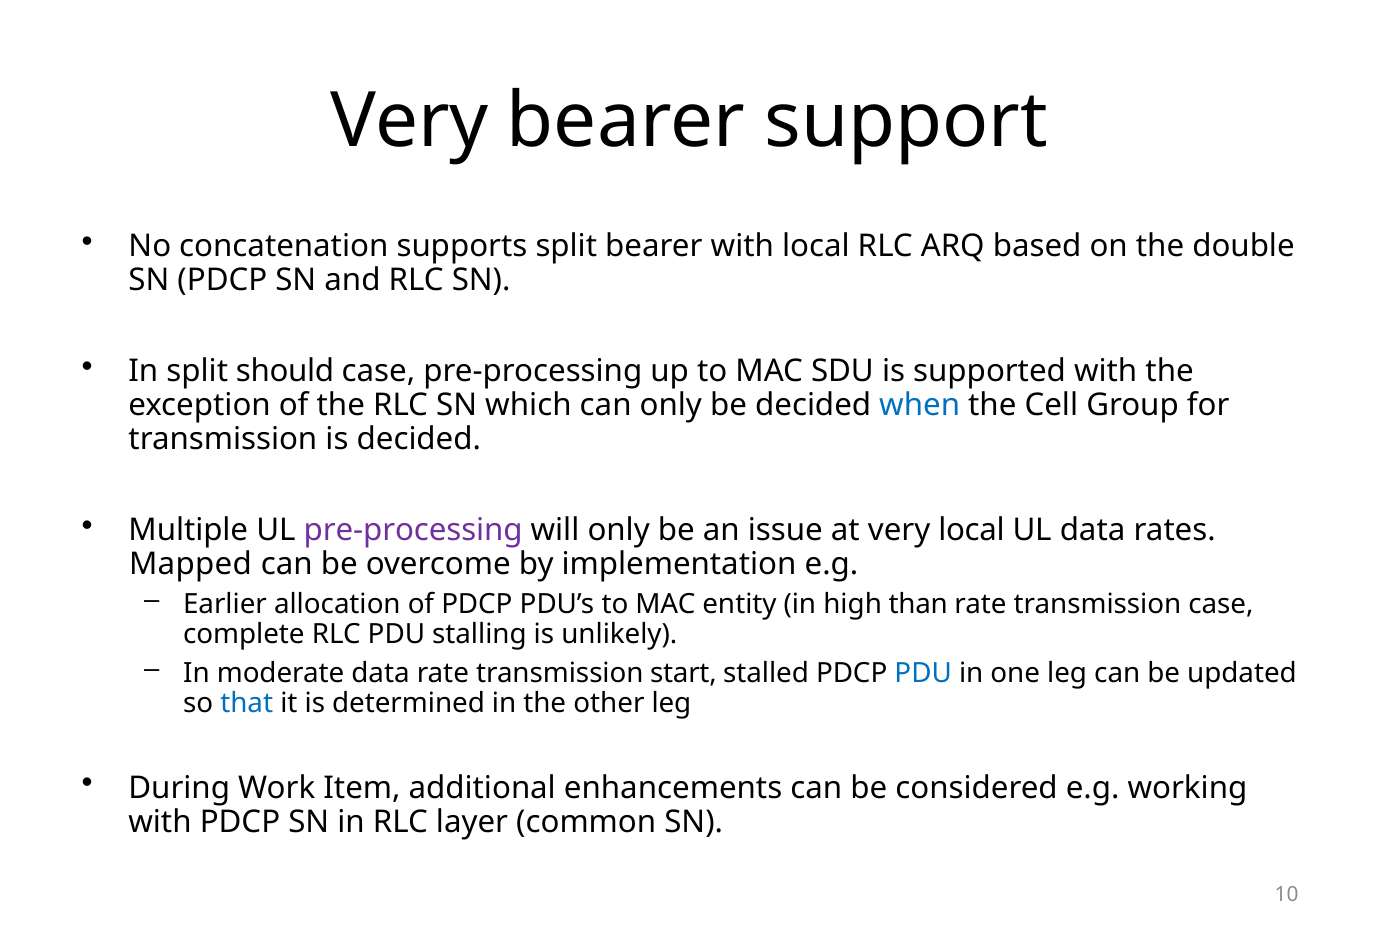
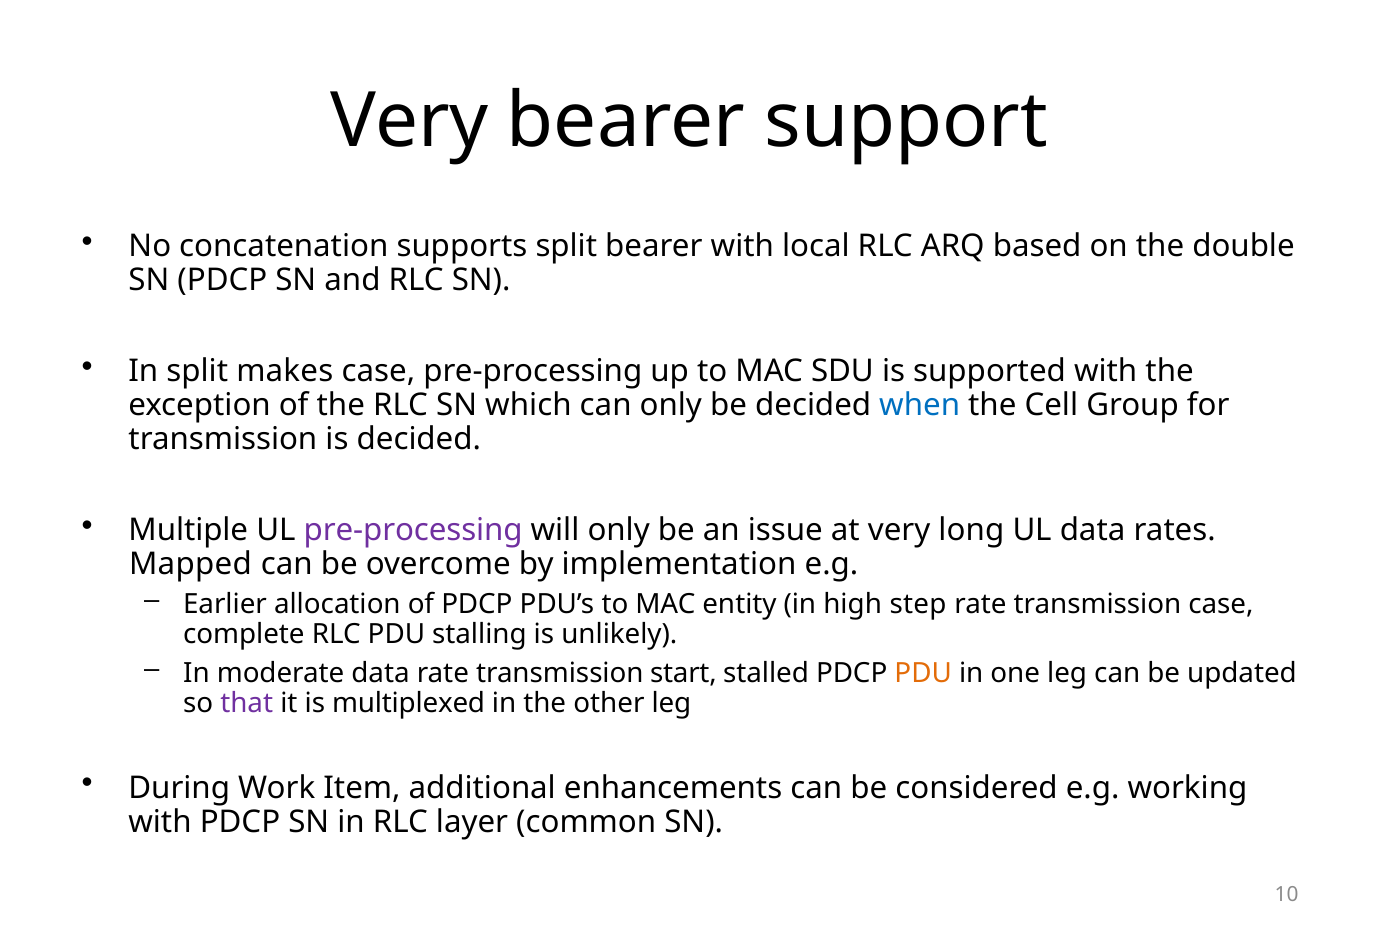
should: should -> makes
very local: local -> long
than: than -> step
PDU at (923, 673) colour: blue -> orange
that colour: blue -> purple
determined: determined -> multiplexed
